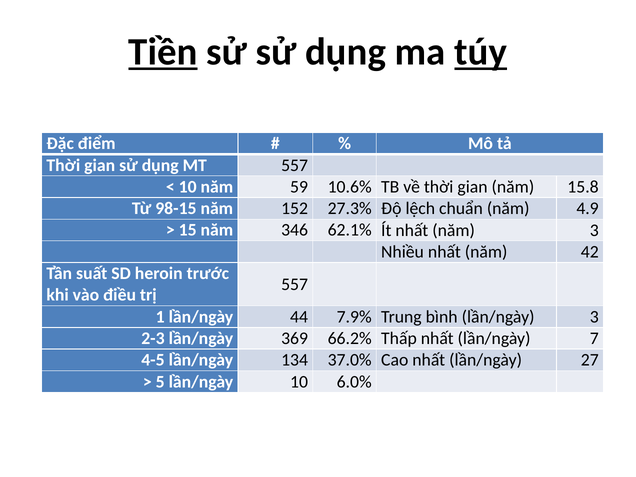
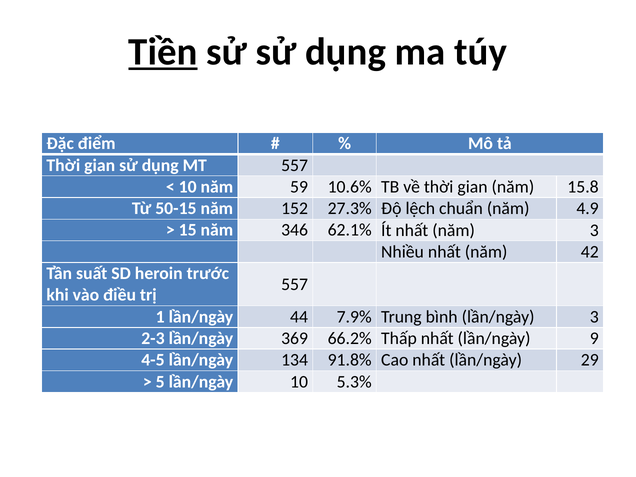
túy underline: present -> none
98-15: 98-15 -> 50-15
7: 7 -> 9
37.0%: 37.0% -> 91.8%
27: 27 -> 29
6.0%: 6.0% -> 5.3%
